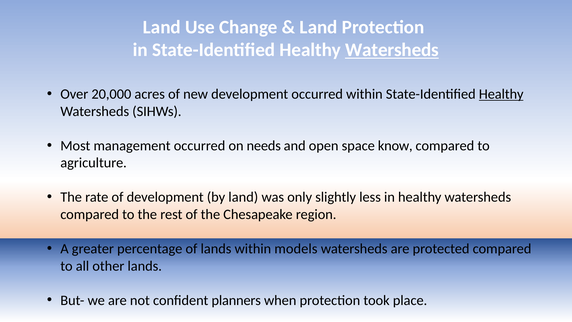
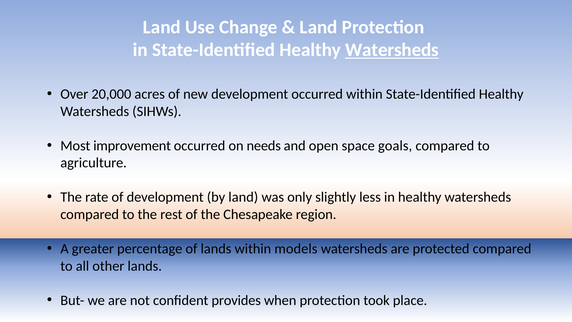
Healthy at (501, 94) underline: present -> none
management: management -> improvement
know: know -> goals
planners: planners -> provides
